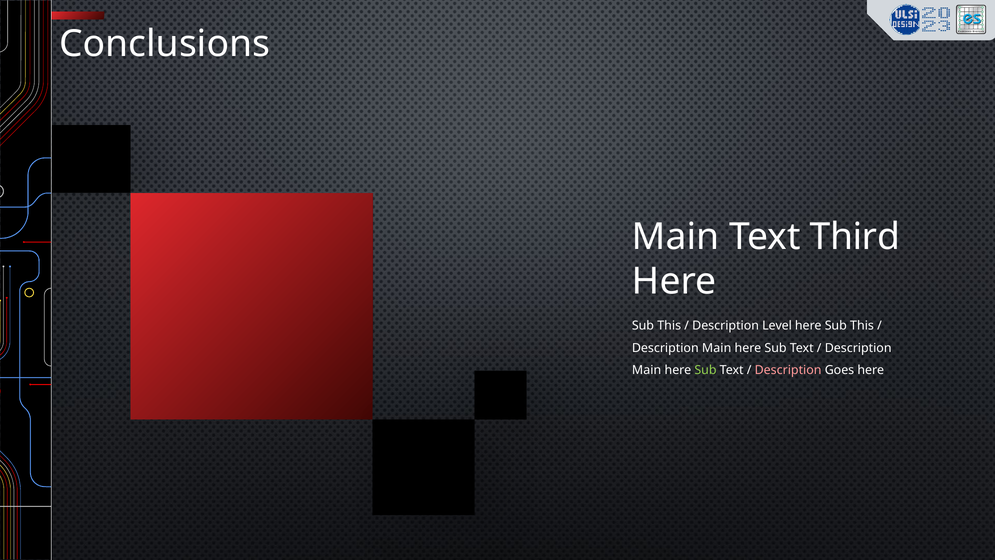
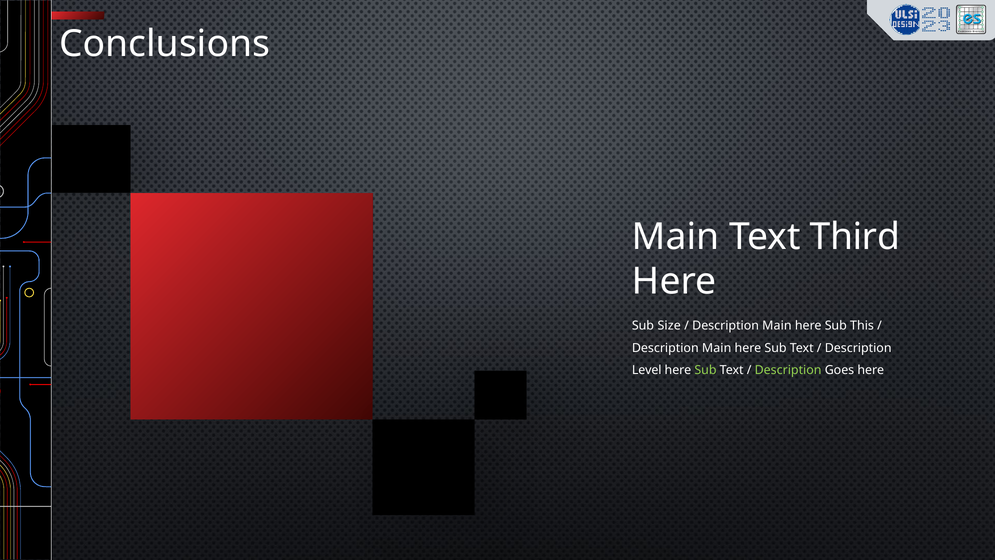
This at (669, 325): This -> Size
Level at (777, 325): Level -> Main
Main at (647, 370): Main -> Level
Description at (788, 370) colour: pink -> light green
